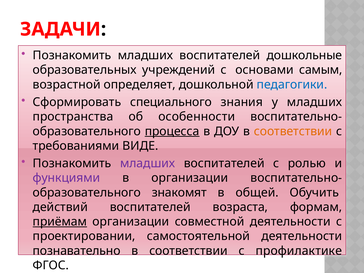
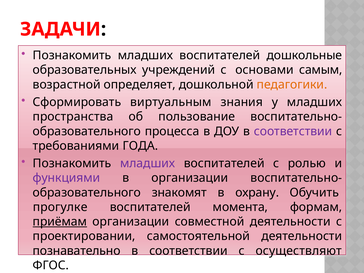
педагогики colour: blue -> orange
специального: специального -> виртуальным
особенности: особенности -> пользование
процесса underline: present -> none
соответствии at (293, 131) colour: orange -> purple
ВИДЕ: ВИДЕ -> ГОДА
общей: общей -> охрану
действий: действий -> прогулке
возраста: возраста -> момента
профилактике: профилактике -> осуществляют
